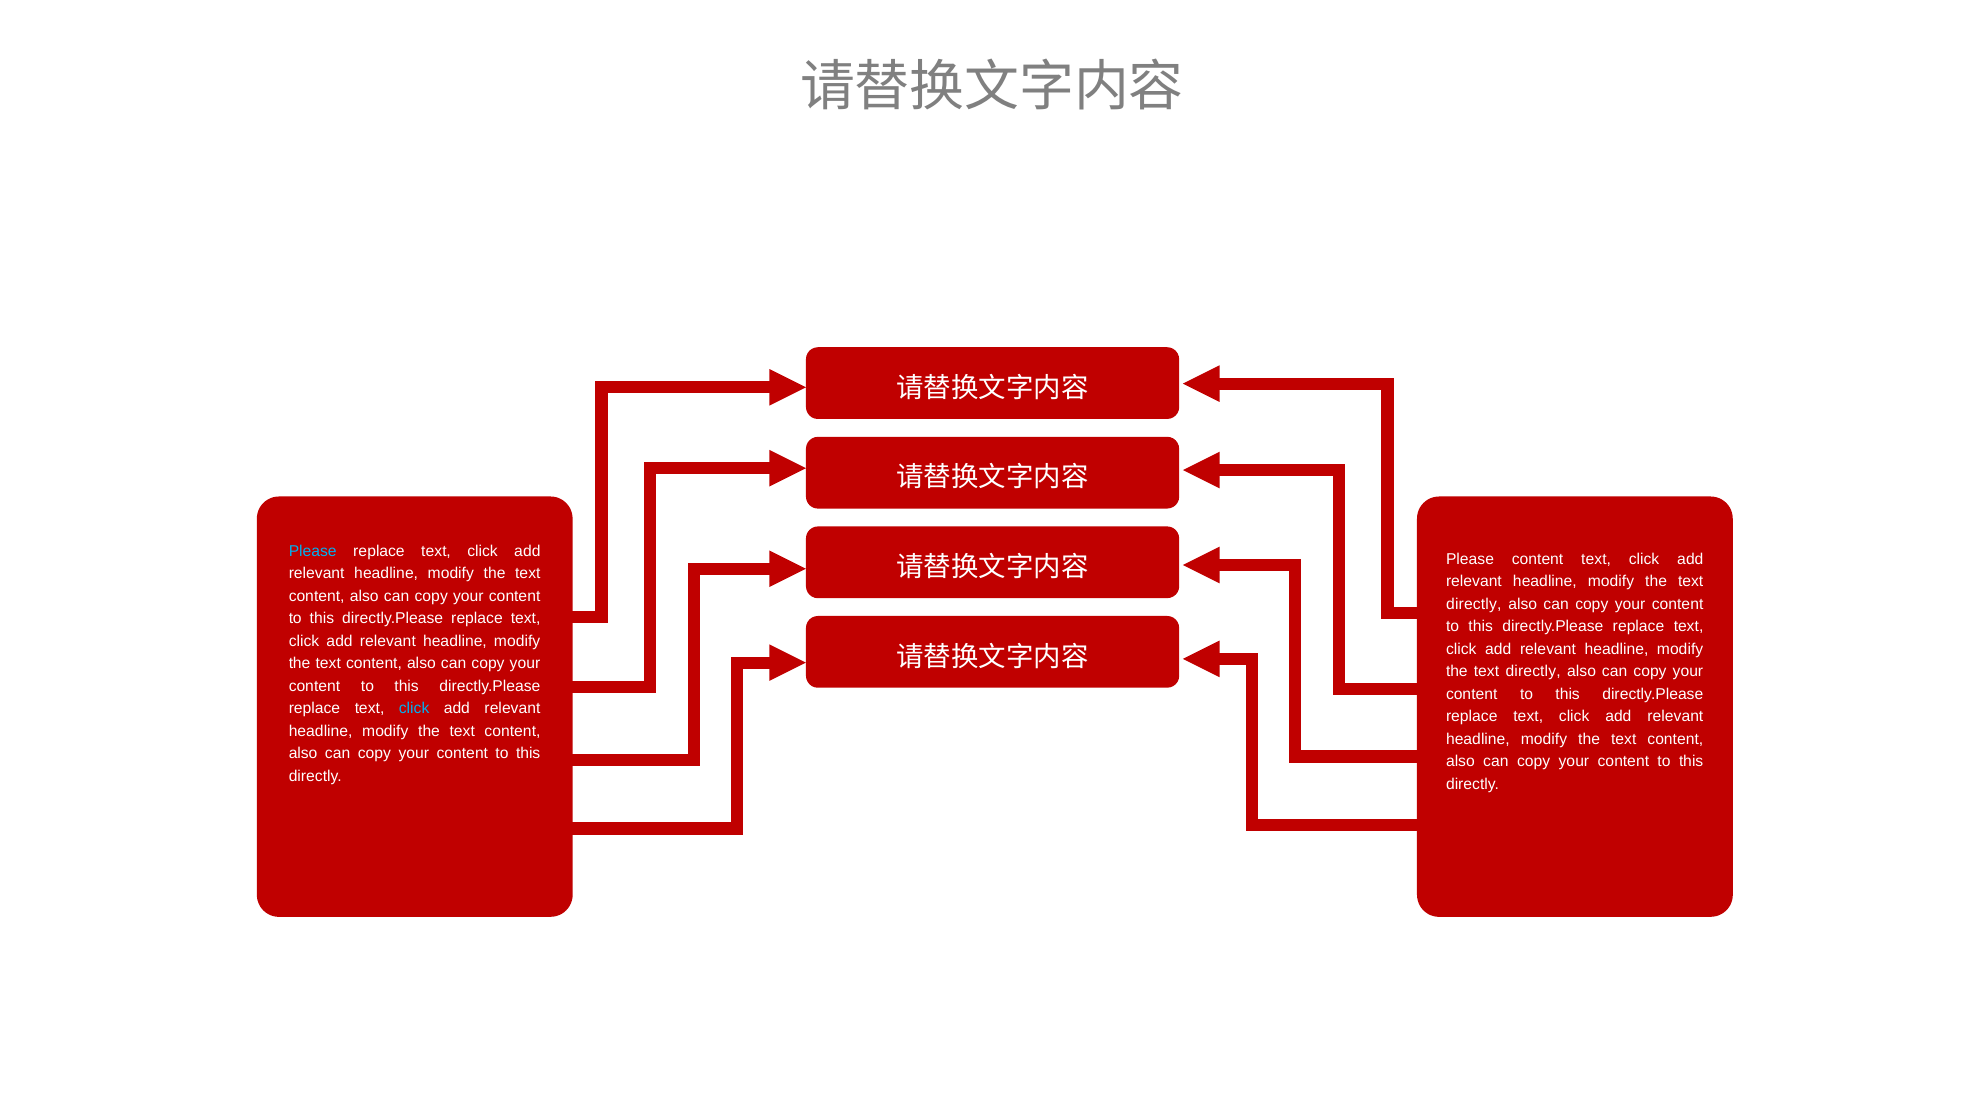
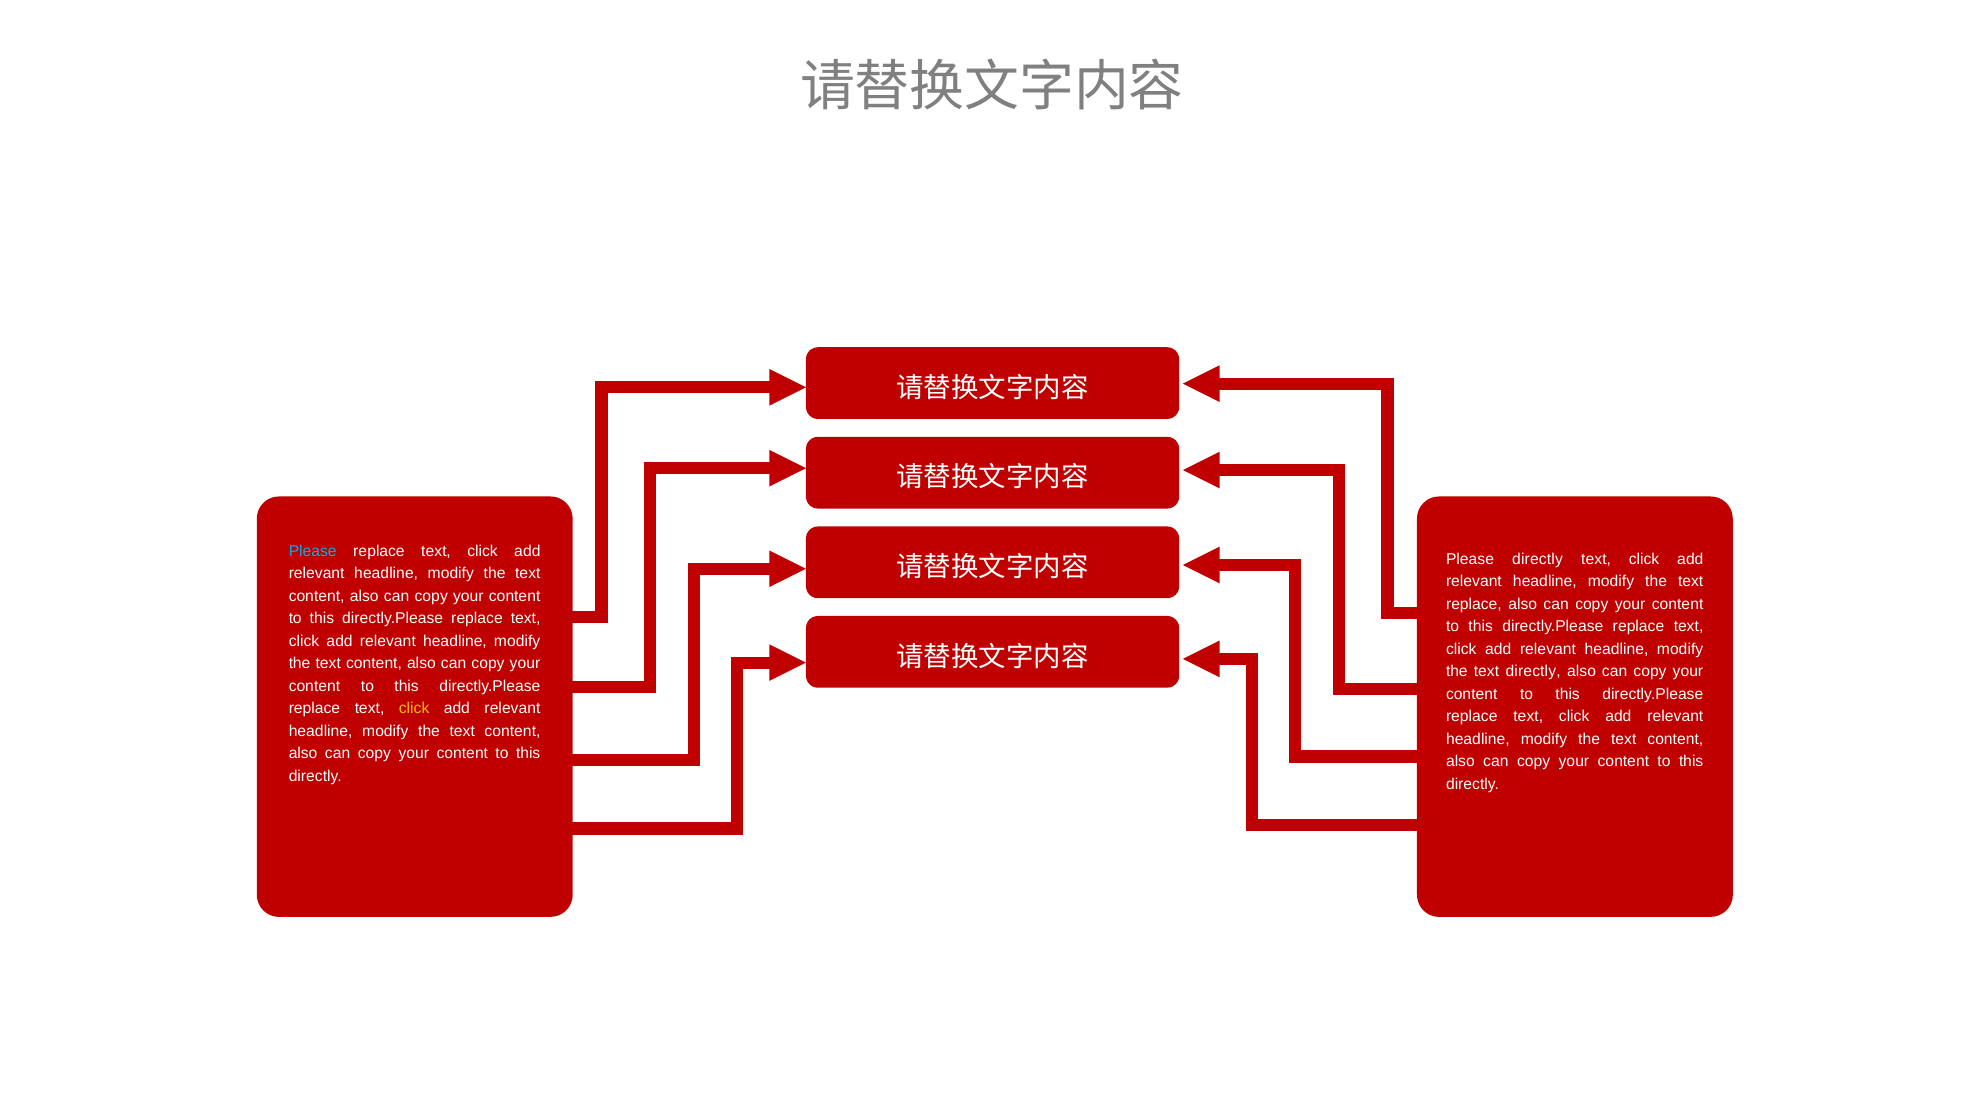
Please content: content -> directly
directly at (1474, 604): directly -> replace
click at (414, 708) colour: light blue -> yellow
